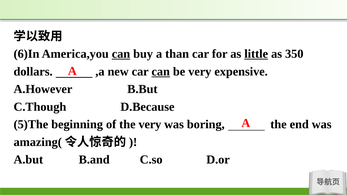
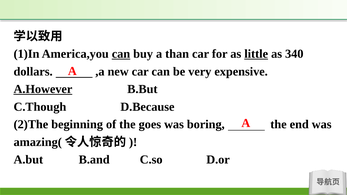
6)In: 6)In -> 1)In
350: 350 -> 340
can at (161, 72) underline: present -> none
A.However underline: none -> present
5)The: 5)The -> 2)The
the very: very -> goes
